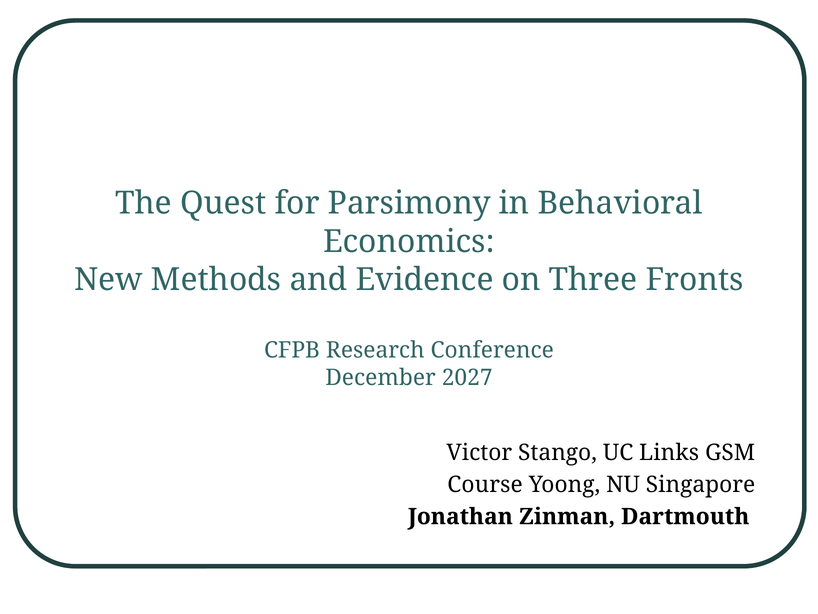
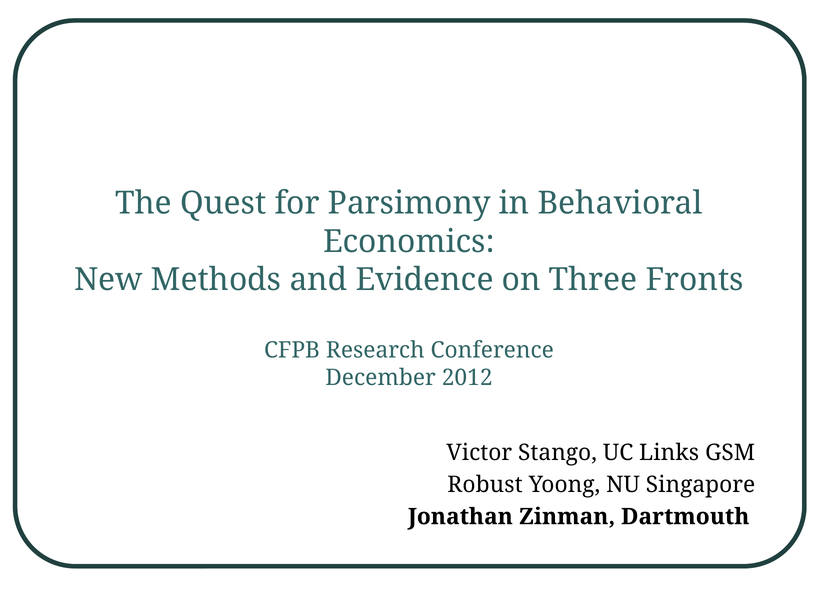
2027: 2027 -> 2012
Course: Course -> Robust
